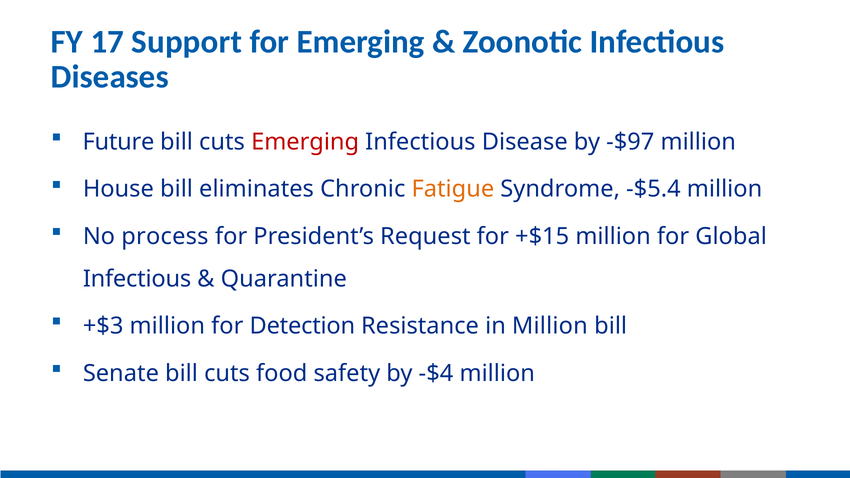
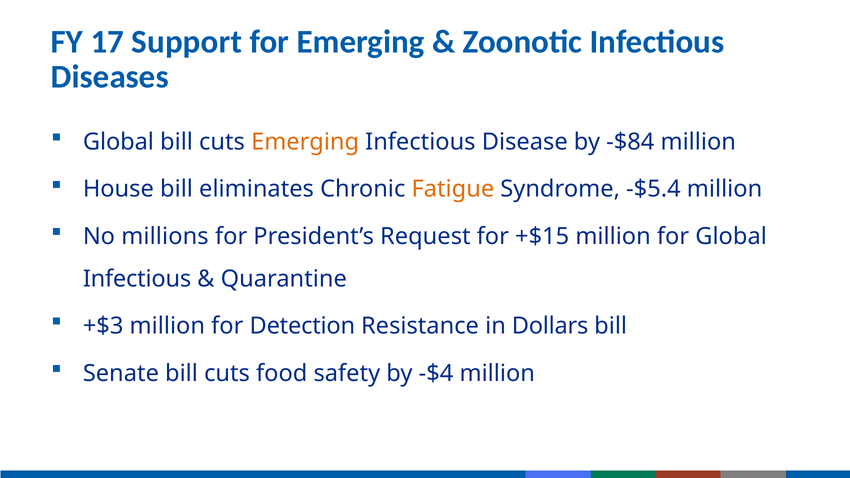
Future at (118, 142): Future -> Global
Emerging at (305, 142) colour: red -> orange
-$97: -$97 -> -$84
process: process -> millions
in Million: Million -> Dollars
